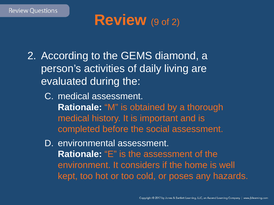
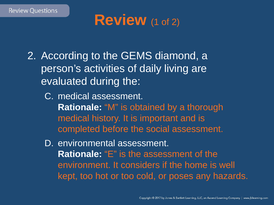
9: 9 -> 1
